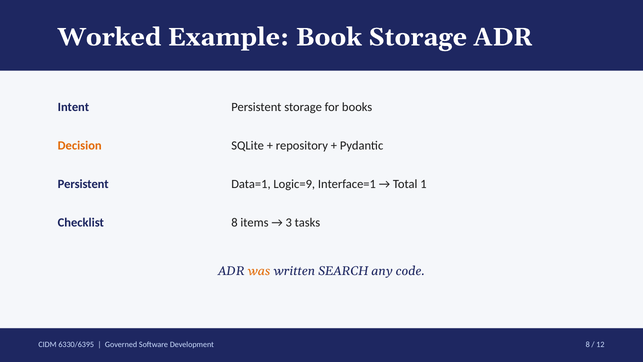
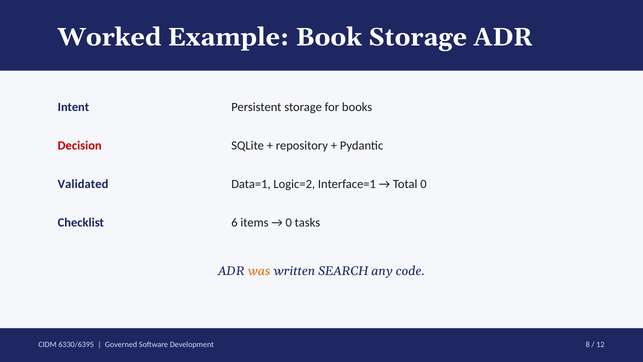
Decision colour: orange -> red
Persistent at (83, 184): Persistent -> Validated
Logic=9: Logic=9 -> Logic=2
Total 1: 1 -> 0
Checklist 8: 8 -> 6
3 at (289, 223): 3 -> 0
